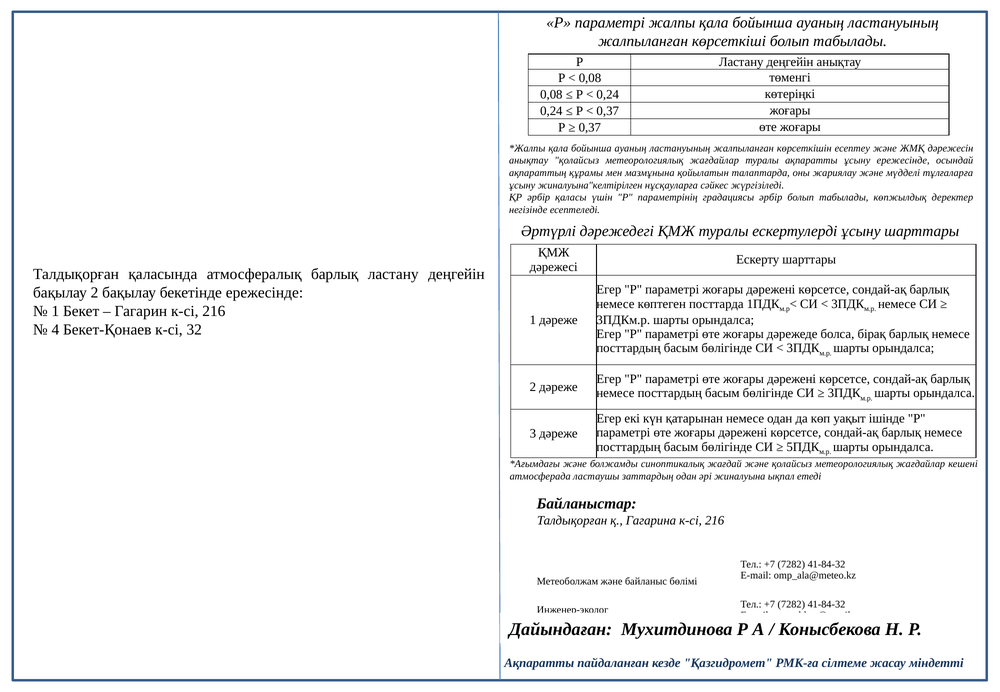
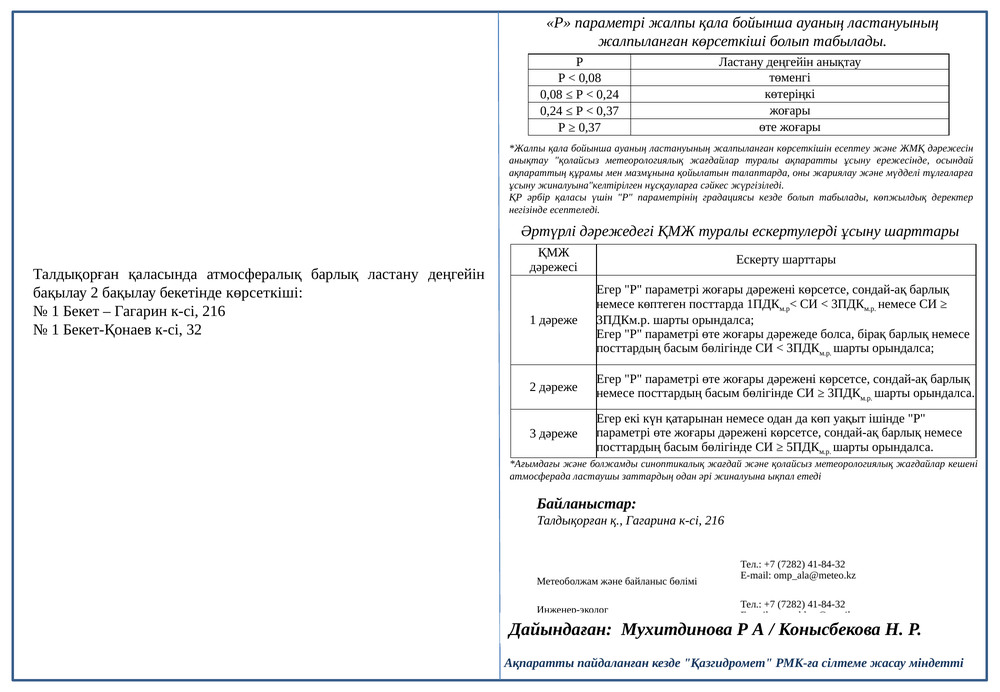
градациясы әрбір: әрбір -> кезде
бекетінде ережесінде: ережесінде -> көрсеткіші
4 at (55, 330): 4 -> 1
